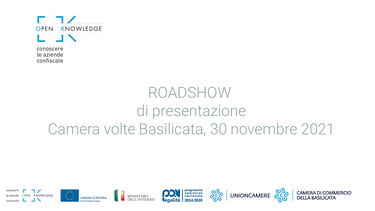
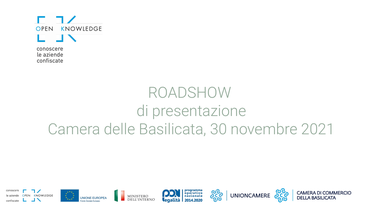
volte: volte -> delle
